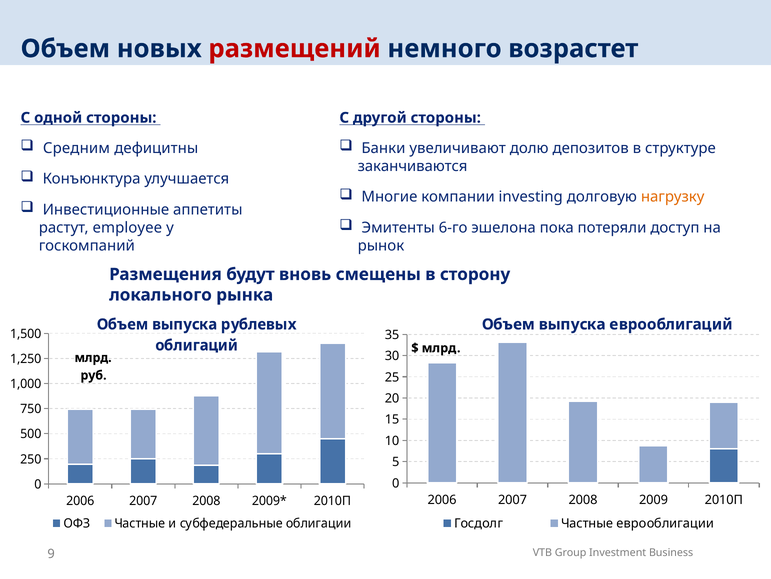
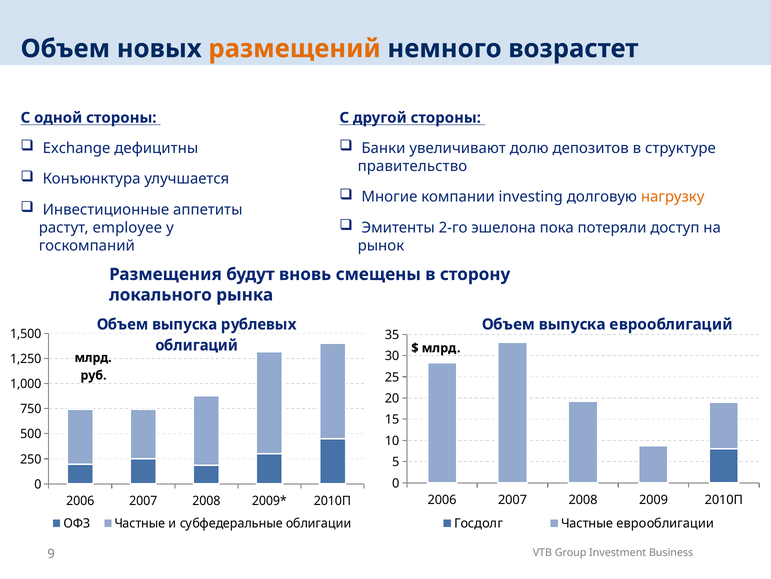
размещений colour: red -> orange
Средним: Средним -> Exchange
заканчиваются: заканчиваются -> правительство
6-го: 6-го -> 2-го
